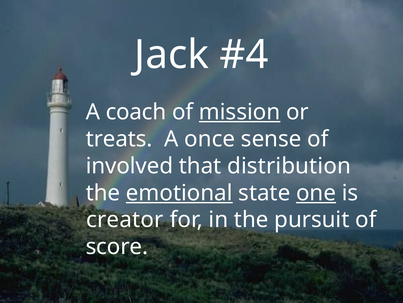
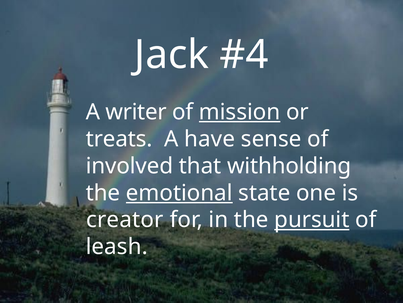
coach: coach -> writer
once: once -> have
distribution: distribution -> withholding
one underline: present -> none
pursuit underline: none -> present
score: score -> leash
